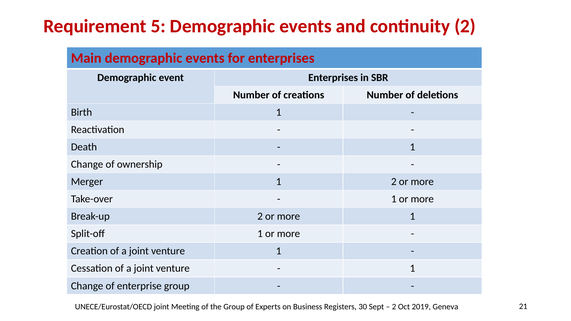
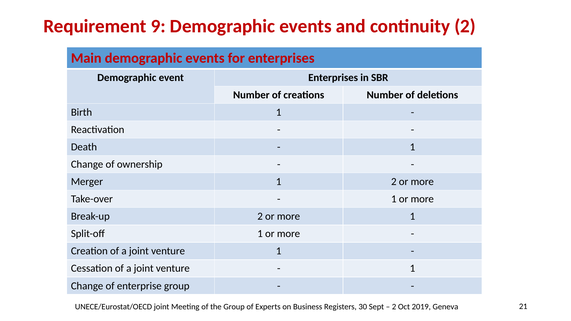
5: 5 -> 9
